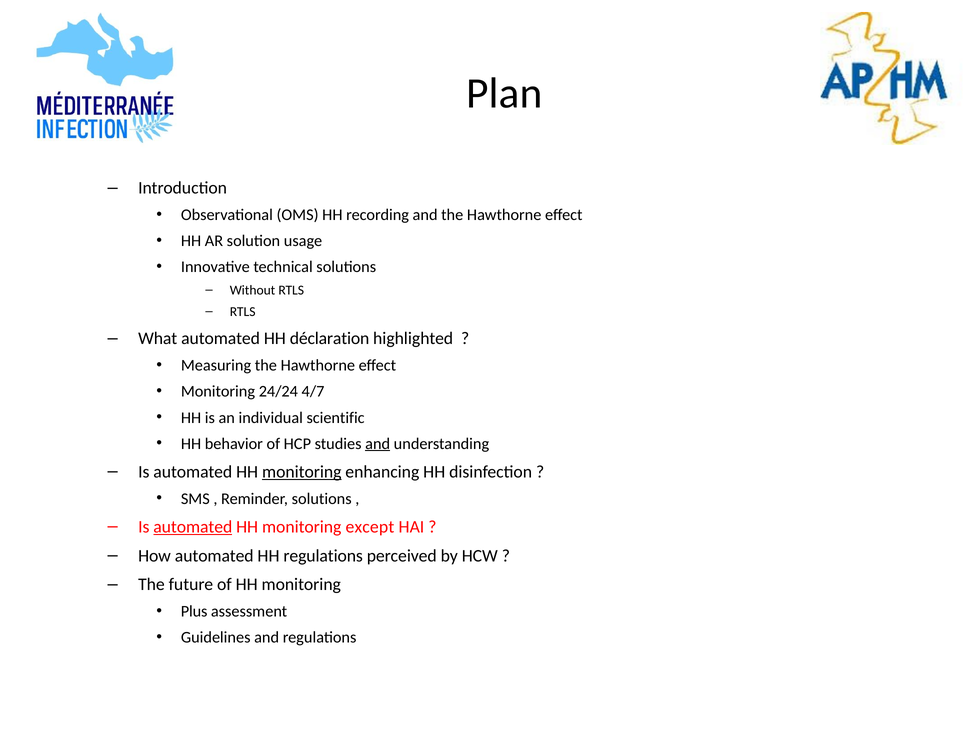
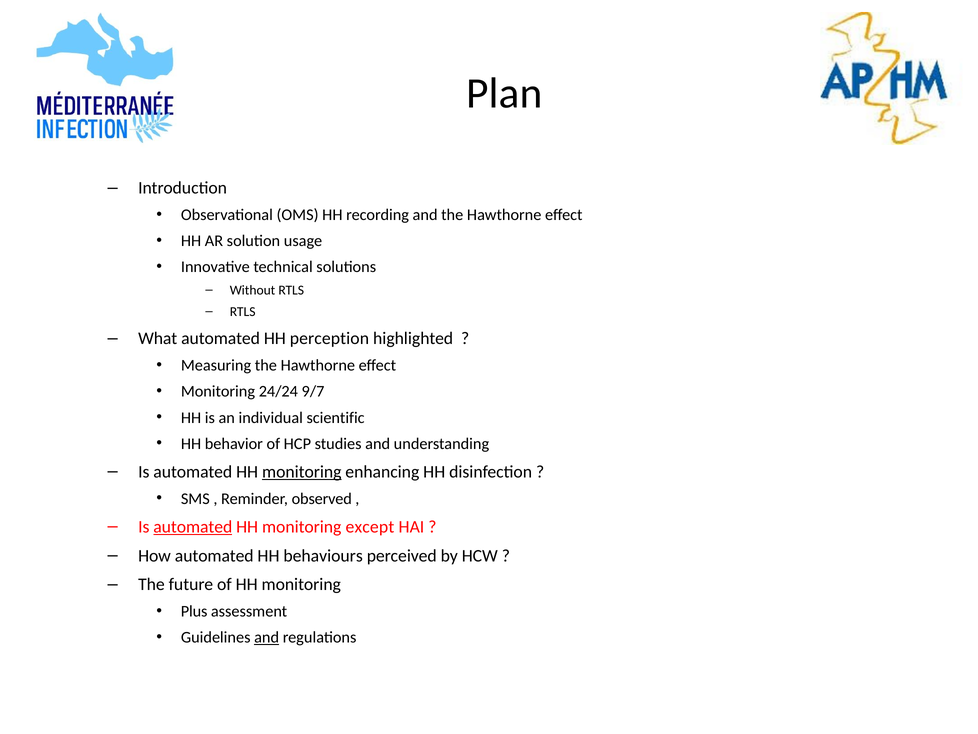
déclaration: déclaration -> perception
4/7: 4/7 -> 9/7
and at (378, 443) underline: present -> none
Reminder solutions: solutions -> observed
HH regulations: regulations -> behaviours
and at (267, 637) underline: none -> present
